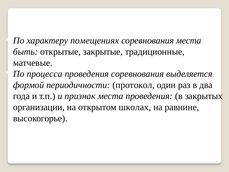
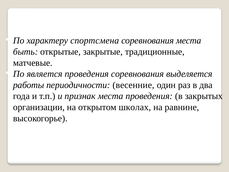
помещениях: помещениях -> спортсмена
процесса: процесса -> является
формой: формой -> работы
протокол: протокол -> весенние
